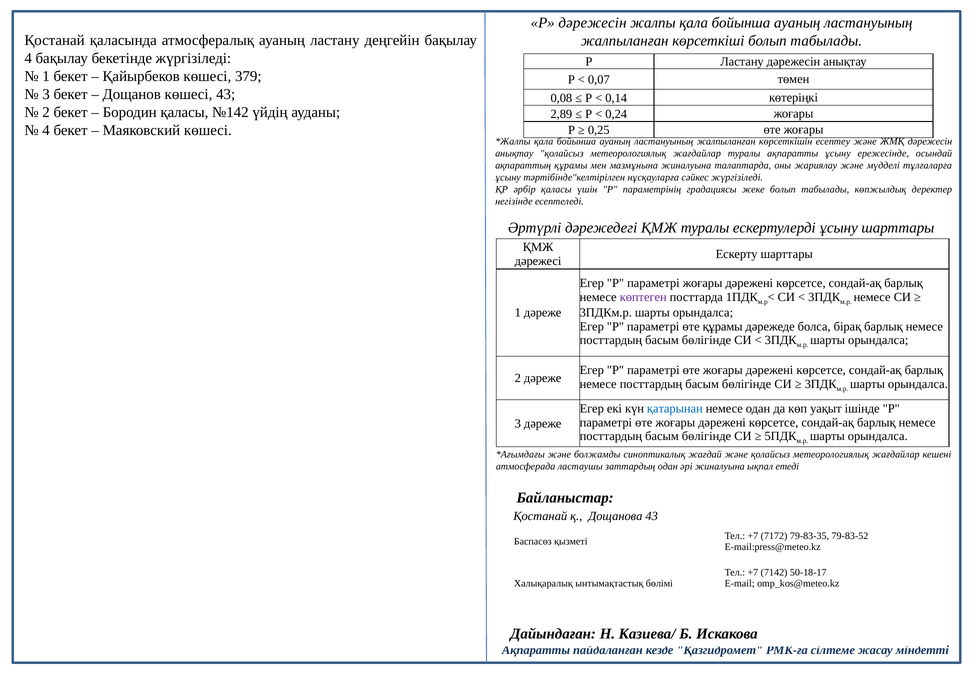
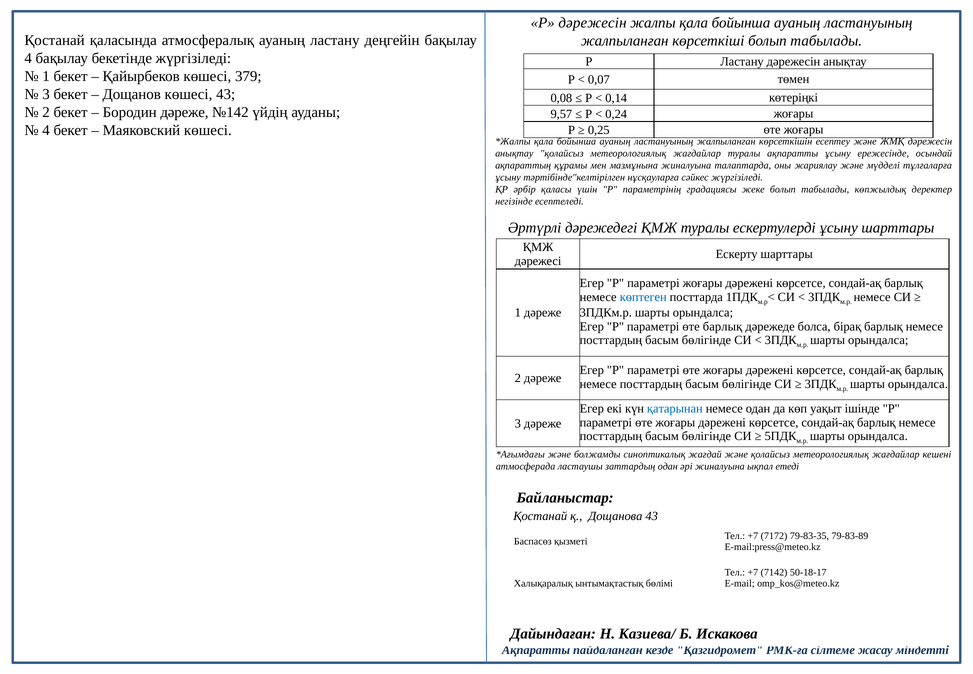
Бородин қаласы: қаласы -> дәреже
2,89: 2,89 -> 9,57
көптеген colour: purple -> blue
өте құрамы: құрамы -> барлық
79-83-52: 79-83-52 -> 79-83-89
